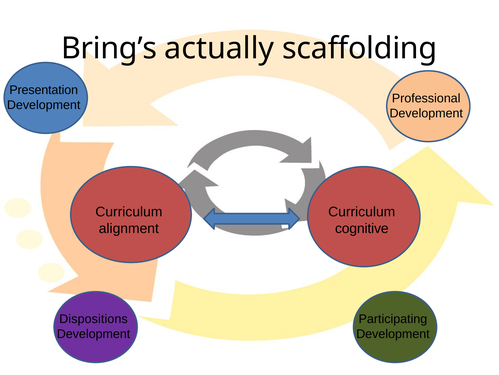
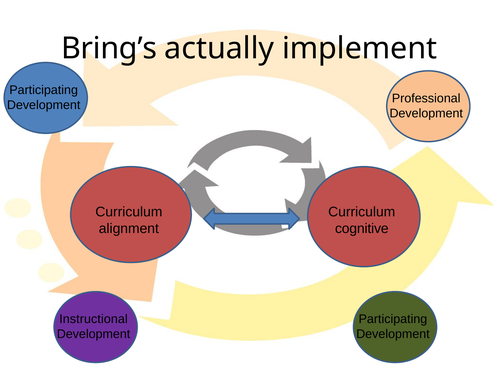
scaffolding: scaffolding -> implement
Presentation at (44, 90): Presentation -> Participating
Dispositions: Dispositions -> Instructional
